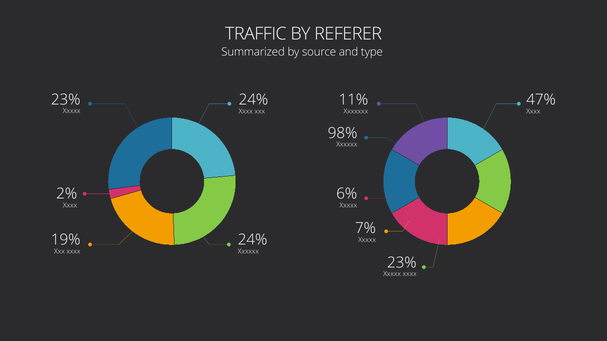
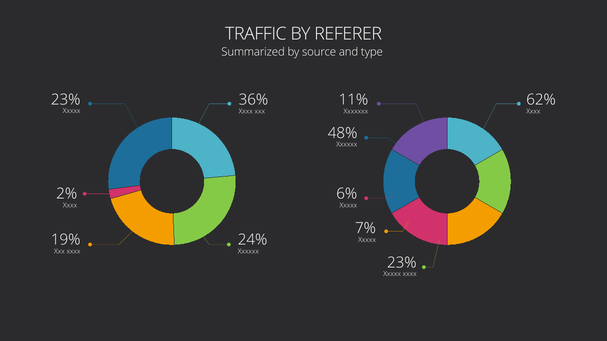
24% at (253, 100): 24% -> 36%
47%: 47% -> 62%
98%: 98% -> 48%
